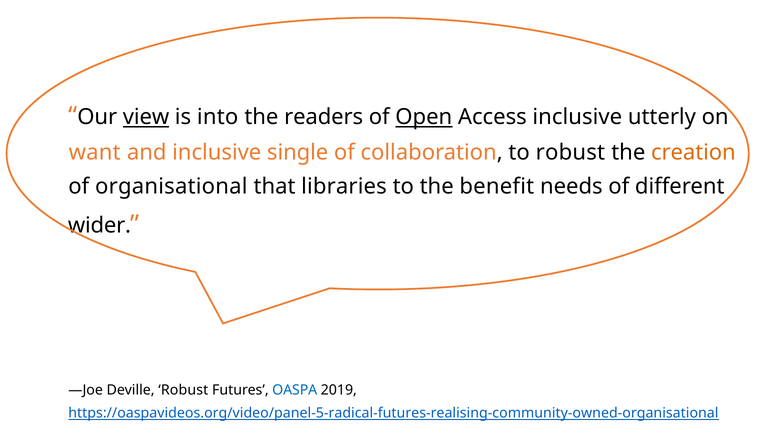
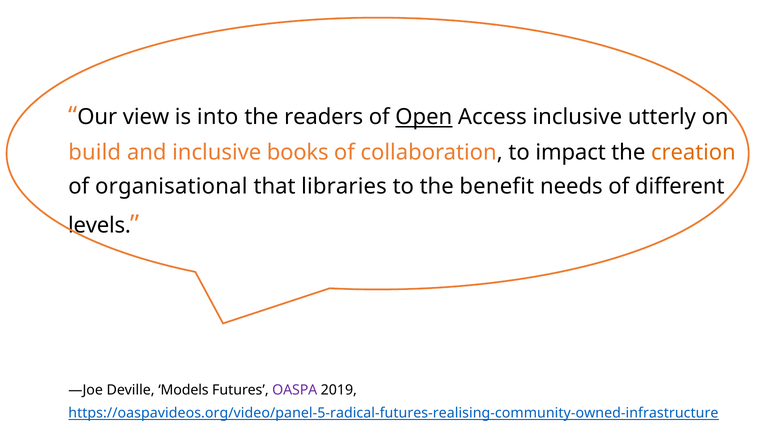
view underline: present -> none
want: want -> build
single: single -> books
to robust: robust -> impact
wider: wider -> levels
Deville Robust: Robust -> Models
OASPA colour: blue -> purple
https://oaspavideos.org/video/panel-5-radical-futures-realising-community-owned-organisational: https://oaspavideos.org/video/panel-5-radical-futures-realising-community-owned-organisational -> https://oaspavideos.org/video/panel-5-radical-futures-realising-community-owned-infrastructure
